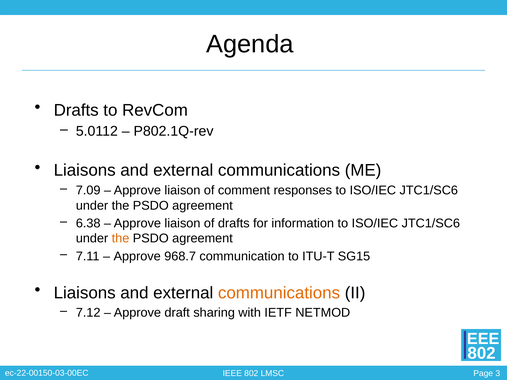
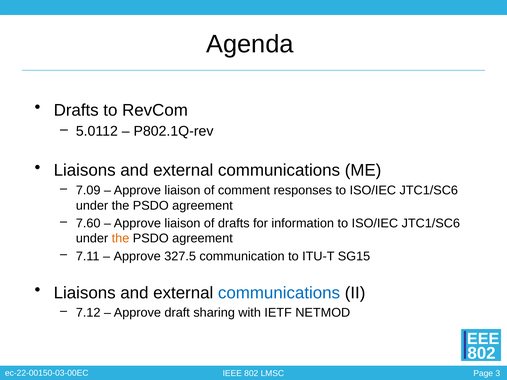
6.38: 6.38 -> 7.60
968.7: 968.7 -> 327.5
communications at (279, 293) colour: orange -> blue
